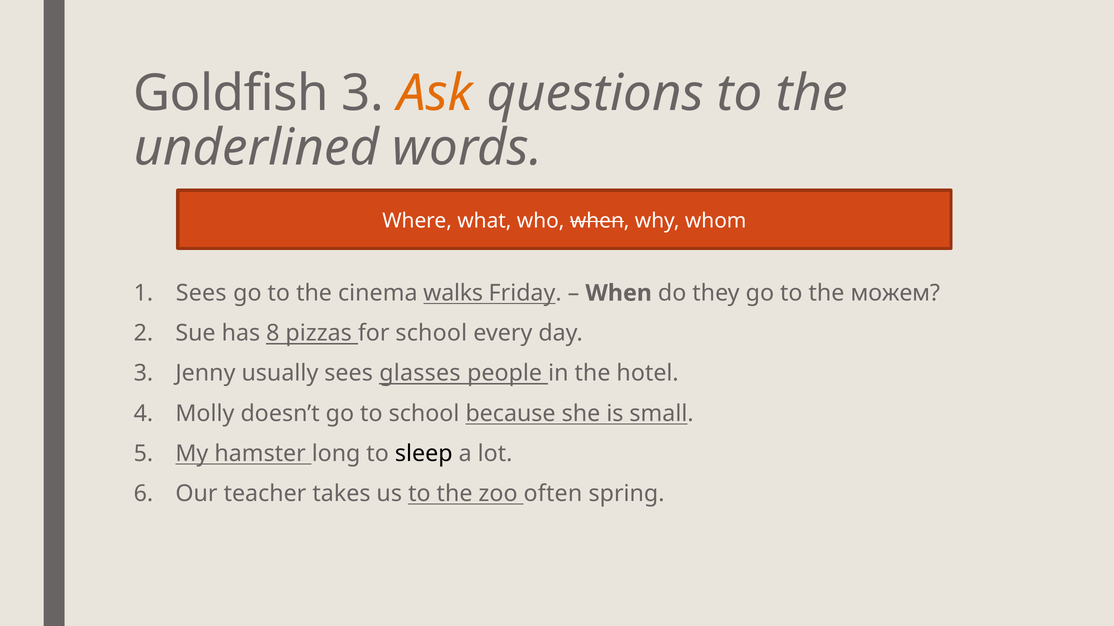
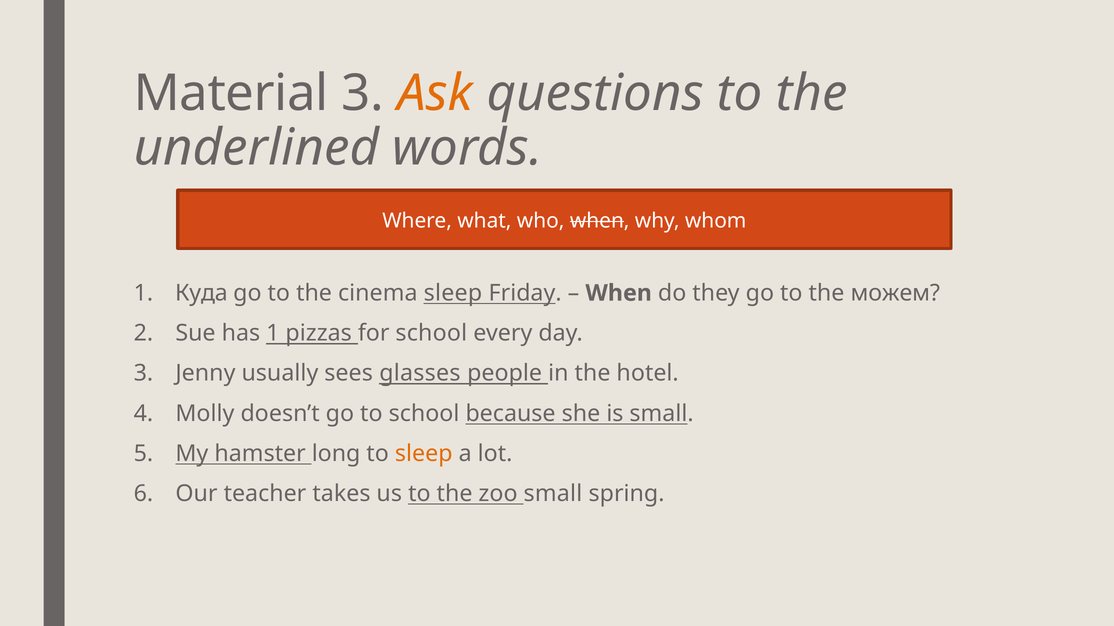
Goldfish: Goldfish -> Material
Sees at (201, 293): Sees -> Куда
cinema walks: walks -> sleep
has 8: 8 -> 1
sleep at (424, 454) colour: black -> orange
zoo often: often -> small
